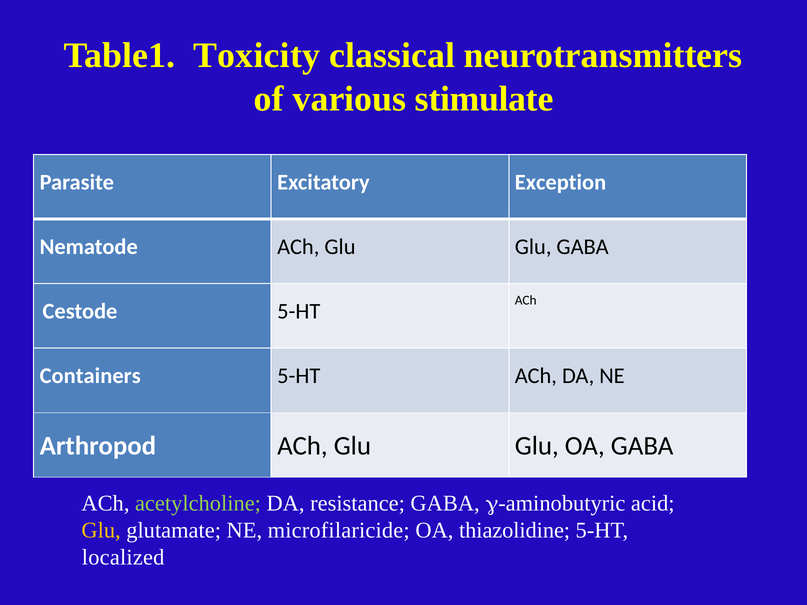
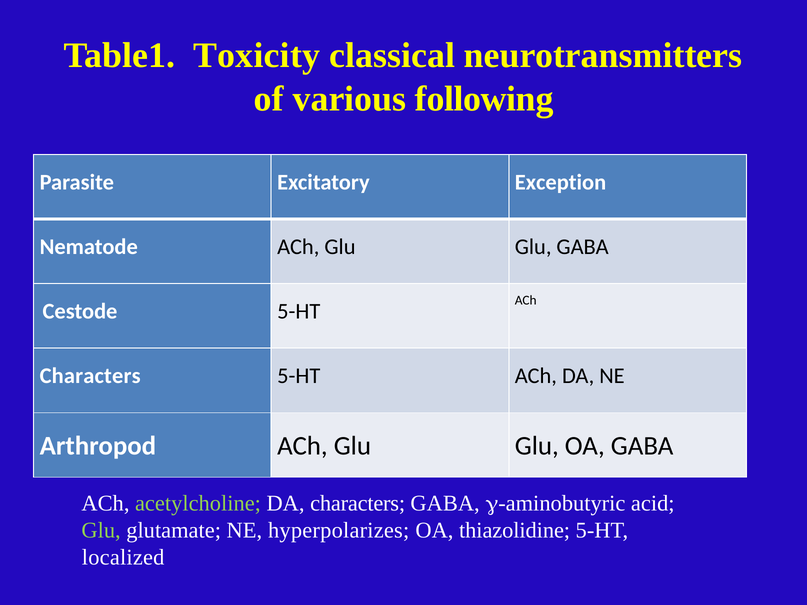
stimulate: stimulate -> following
Containers at (90, 376): Containers -> Characters
DA resistance: resistance -> characters
Glu at (101, 531) colour: yellow -> light green
microfilaricide: microfilaricide -> hyperpolarizes
